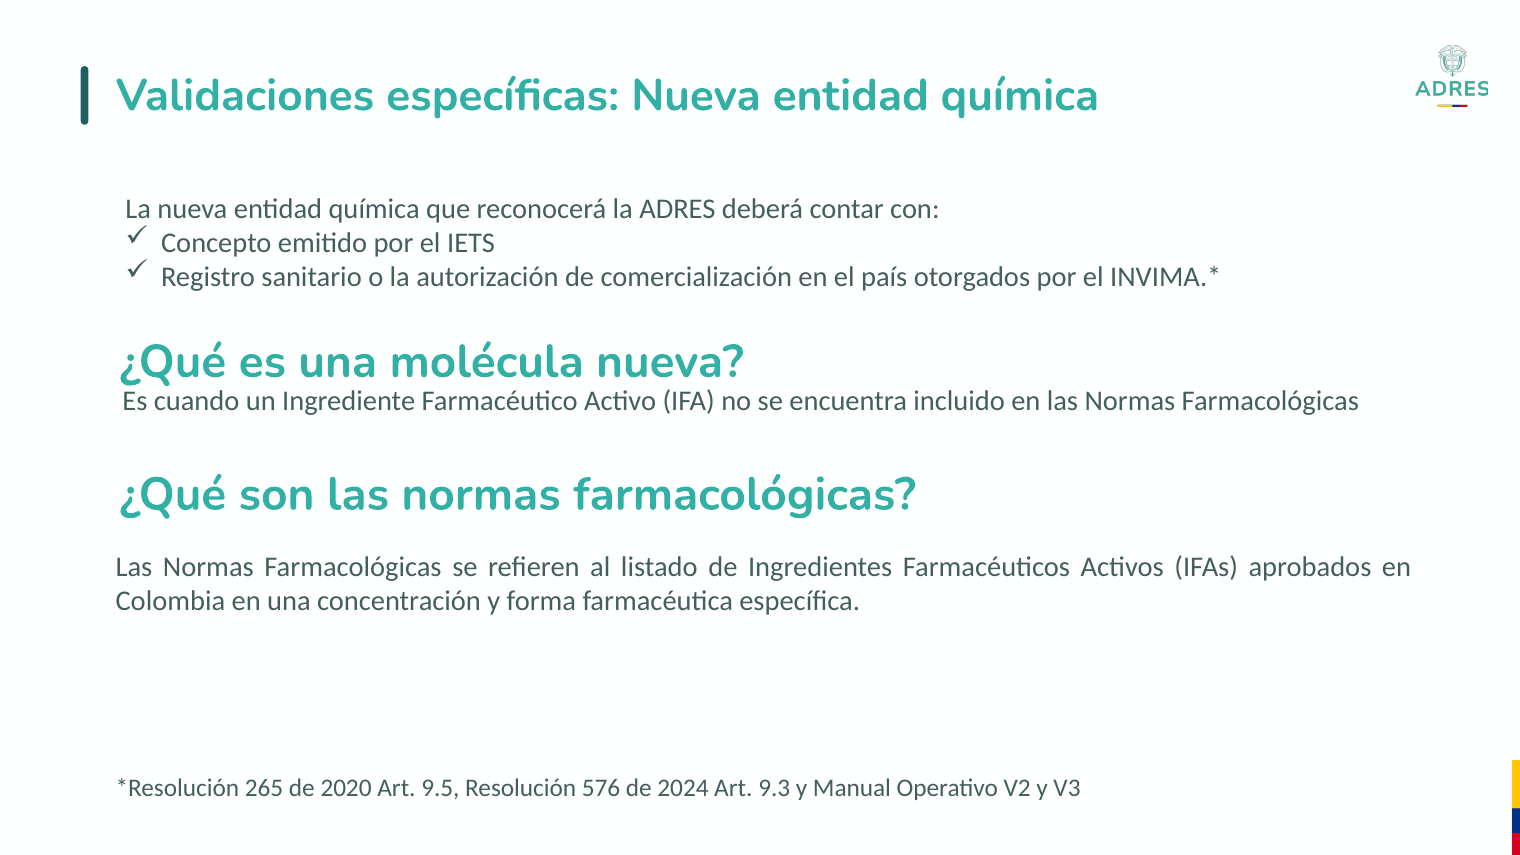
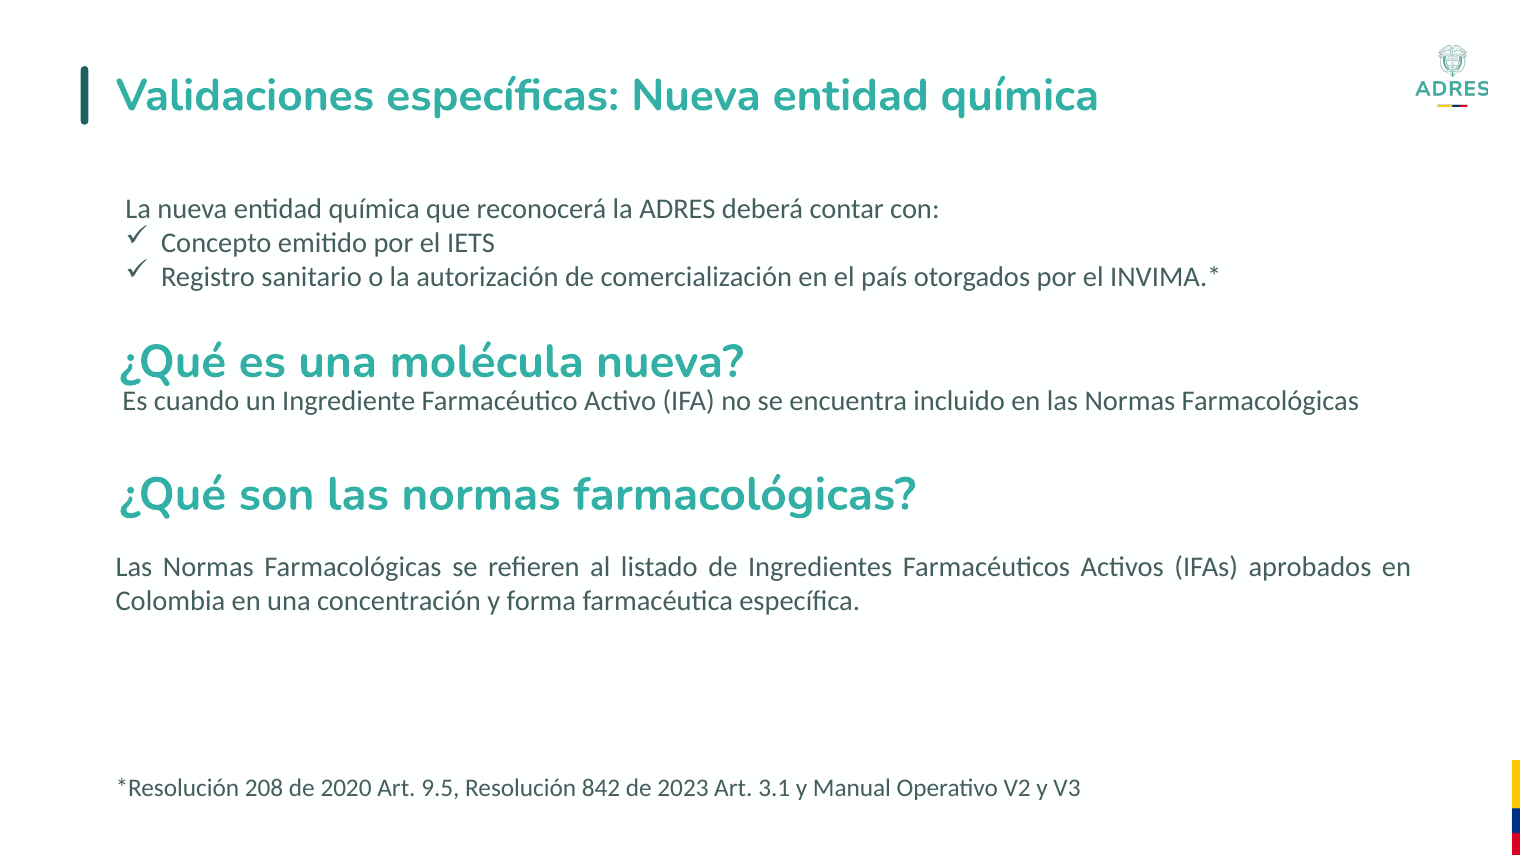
265: 265 -> 208
576: 576 -> 842
2024: 2024 -> 2023
9.3: 9.3 -> 3.1
